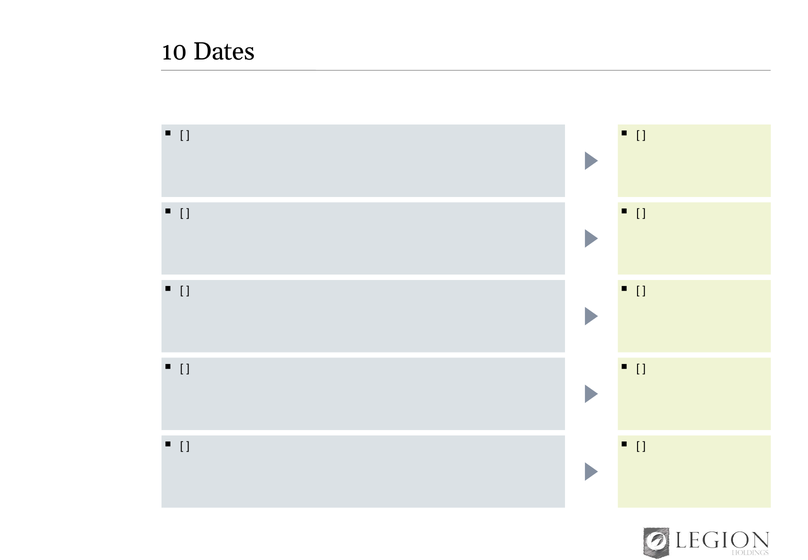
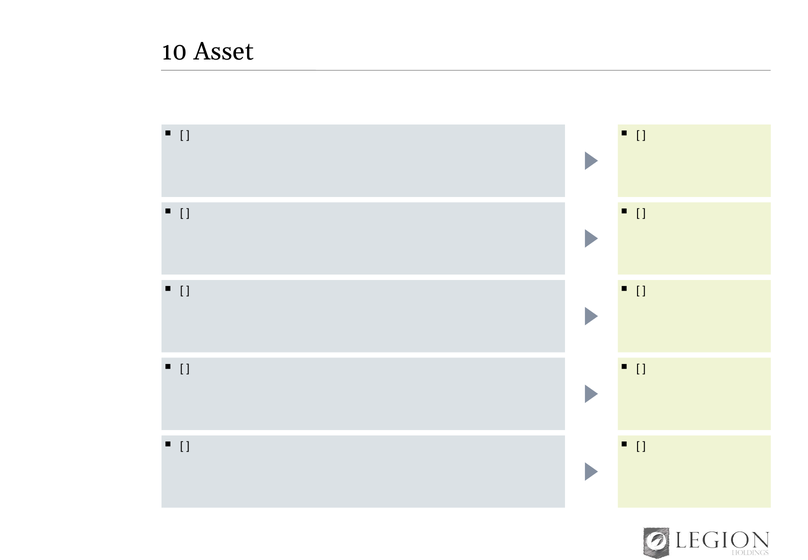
Dates: Dates -> Asset
